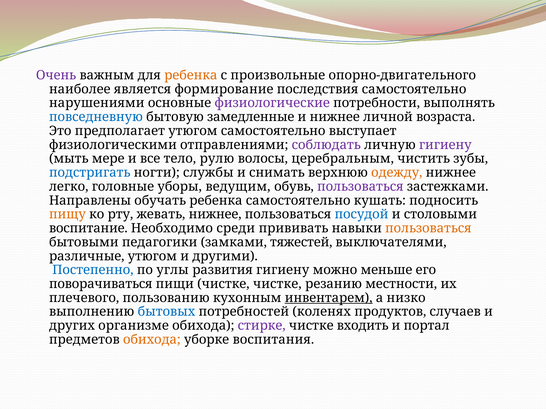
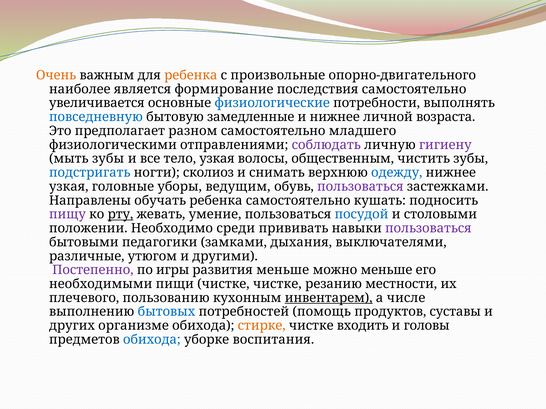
Очень colour: purple -> orange
нарушениями: нарушениями -> увеличивается
физиологические colour: purple -> blue
предполагает утюгом: утюгом -> разном
выступает: выступает -> младшего
мыть мере: мере -> зубы
тело рулю: рулю -> узкая
церебральным: церебральным -> общественным
службы: службы -> сколиоз
одежду colour: orange -> blue
легко at (69, 187): легко -> узкая
пищу colour: orange -> purple
рту underline: none -> present
жевать нижнее: нижнее -> умение
воспитание: воспитание -> положении
пользоваться at (428, 229) colour: orange -> purple
тяжестей: тяжестей -> дыхания
Постепенно colour: blue -> purple
углы: углы -> игры
развития гигиену: гигиену -> меньше
поворачиваться: поворачиваться -> необходимыми
низко: низко -> числе
коленях: коленях -> помощь
случаев: случаев -> суставы
стирке colour: purple -> orange
портал: портал -> головы
обихода at (152, 340) colour: orange -> blue
